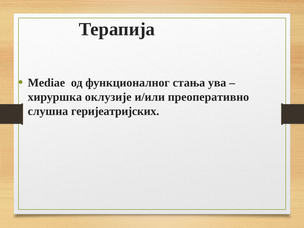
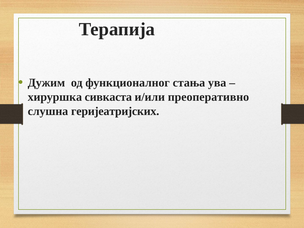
Mediae: Mediae -> Дужим
оклузије: оклузије -> сивкаста
